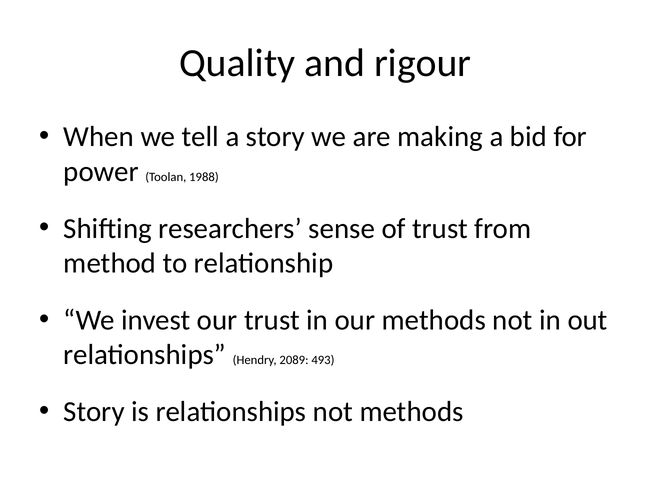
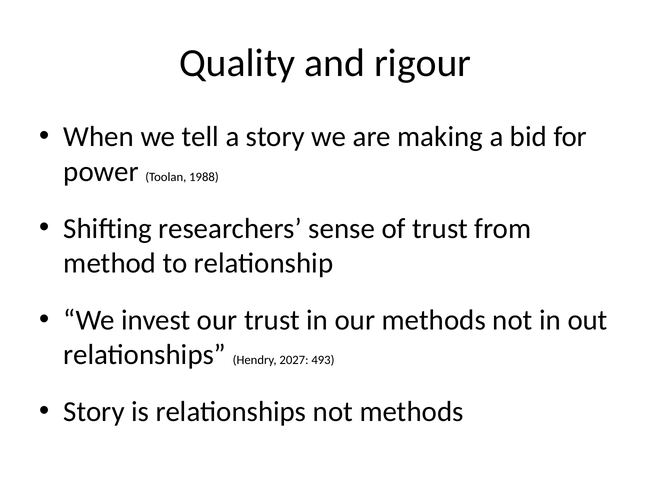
2089: 2089 -> 2027
